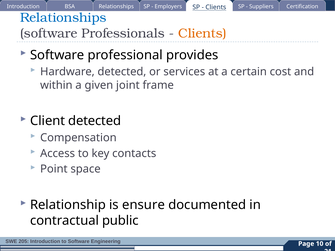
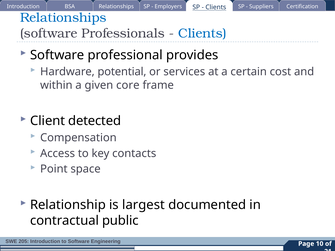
Clients at (202, 33) colour: orange -> blue
Hardware detected: detected -> potential
joint: joint -> core
ensure: ensure -> largest
